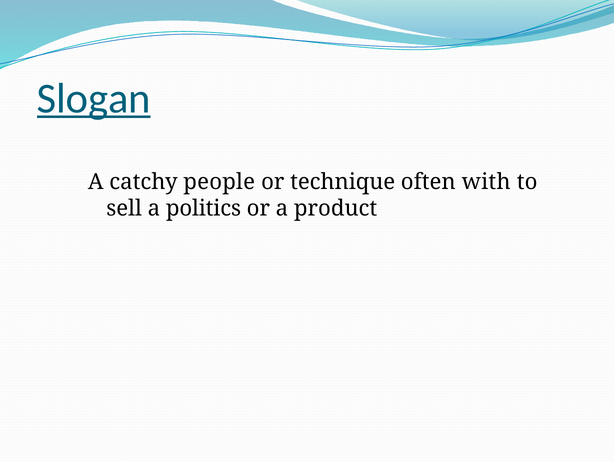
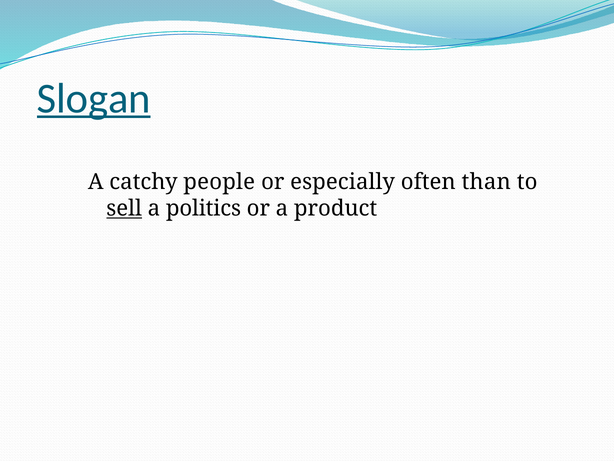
technique: technique -> especially
with: with -> than
sell underline: none -> present
